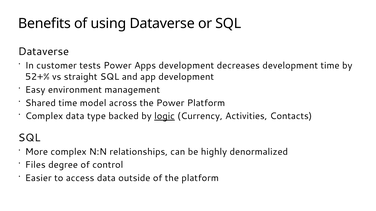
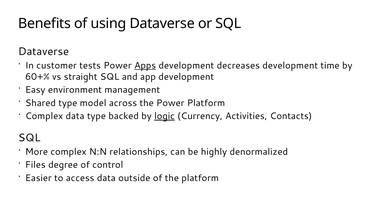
Apps underline: none -> present
52+%: 52+% -> 60+%
Shared time: time -> type
